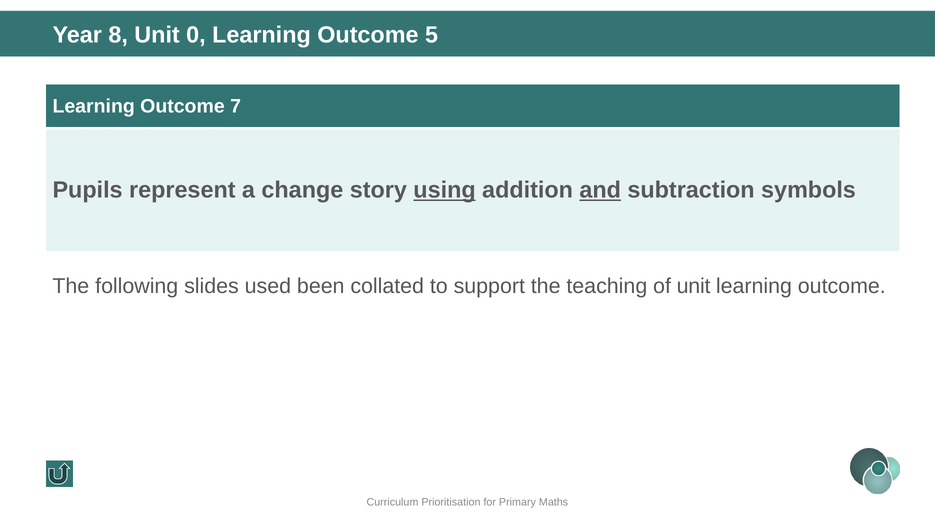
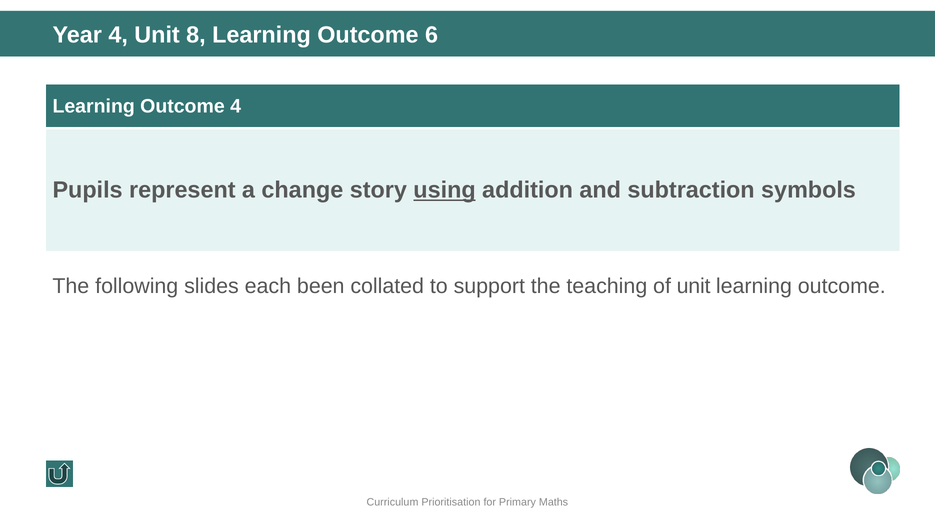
Year 8: 8 -> 4
0: 0 -> 8
5: 5 -> 6
Outcome 7: 7 -> 4
and underline: present -> none
used: used -> each
